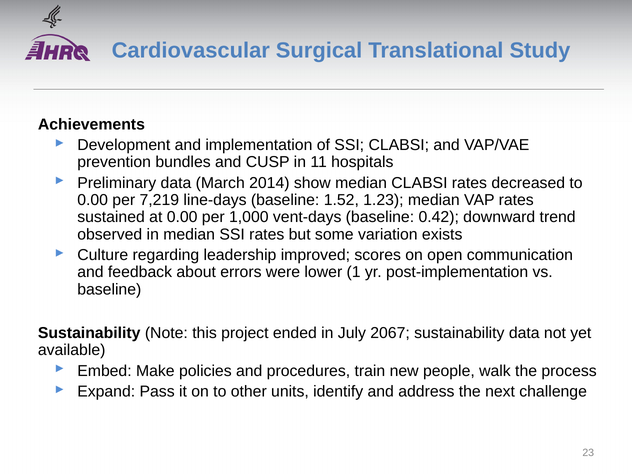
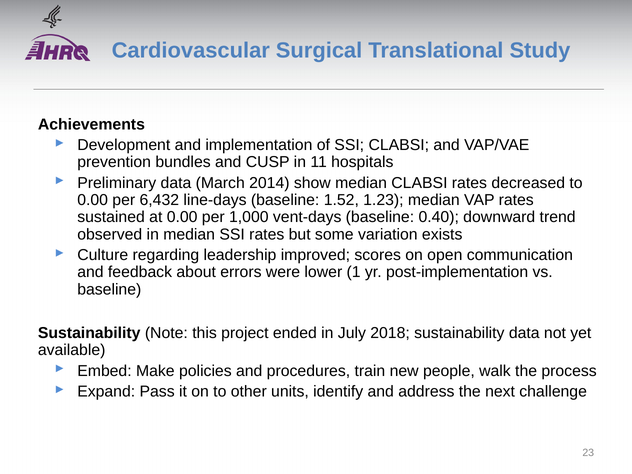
7,219: 7,219 -> 6,432
0.42: 0.42 -> 0.40
2067: 2067 -> 2018
